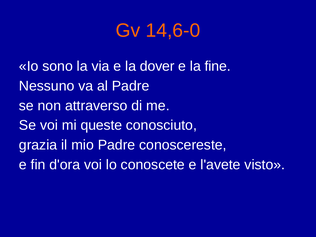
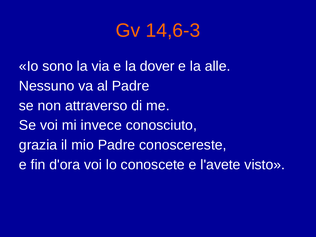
14,6-0: 14,6-0 -> 14,6-3
fine: fine -> alle
queste: queste -> invece
